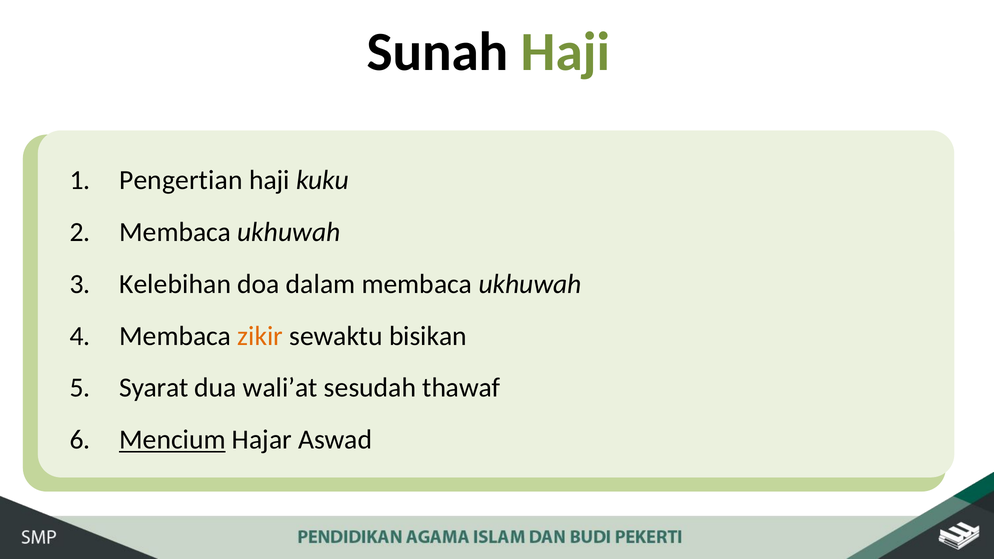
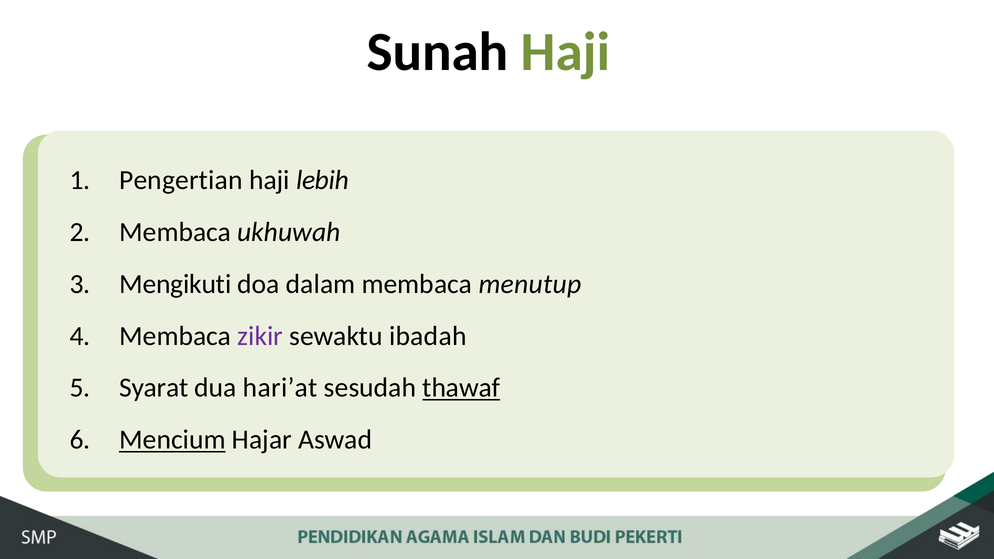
kuku: kuku -> lebih
Kelebihan: Kelebihan -> Mengikuti
ukhuwah at (530, 284): ukhuwah -> menutup
zikir colour: orange -> purple
bisikan: bisikan -> ibadah
wali’at: wali’at -> hari’at
thawaf underline: none -> present
